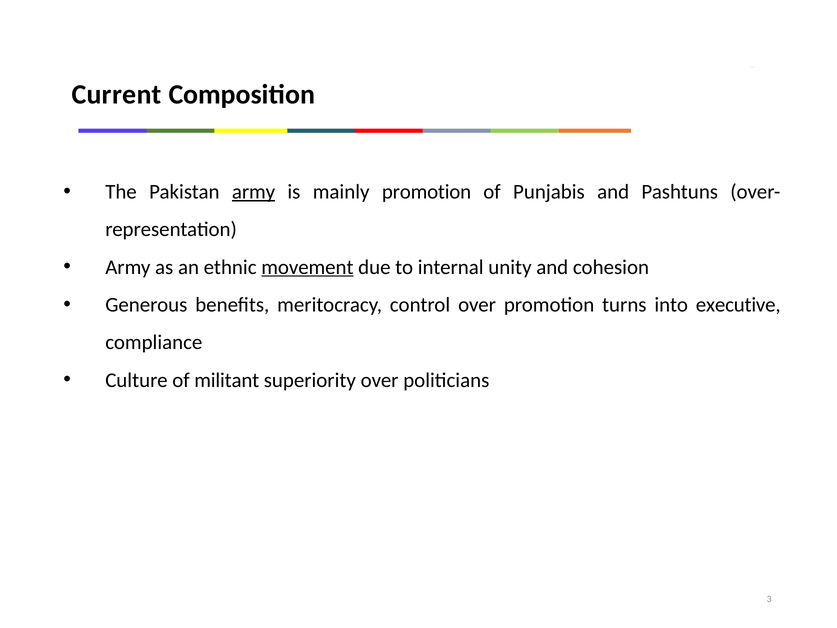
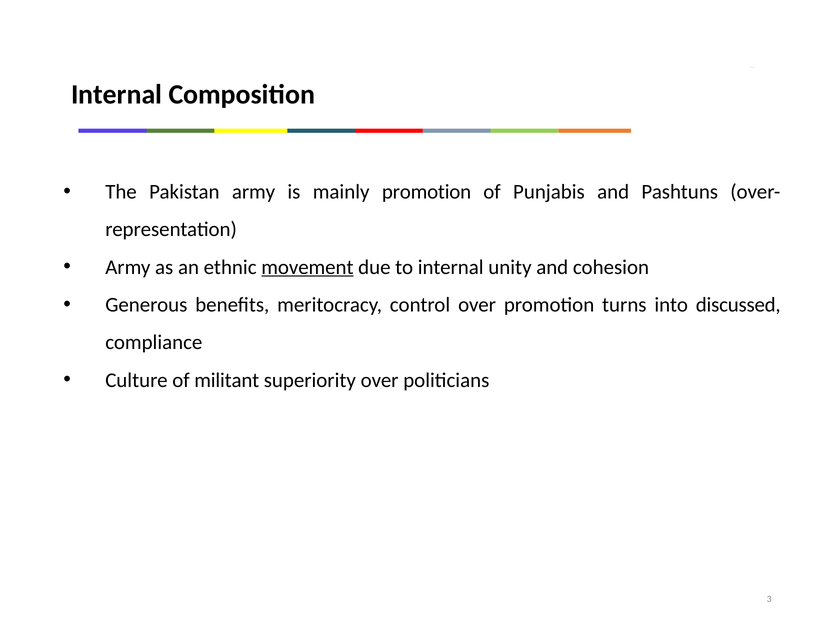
Current at (116, 95): Current -> Internal
army at (254, 192) underline: present -> none
executive: executive -> discussed
